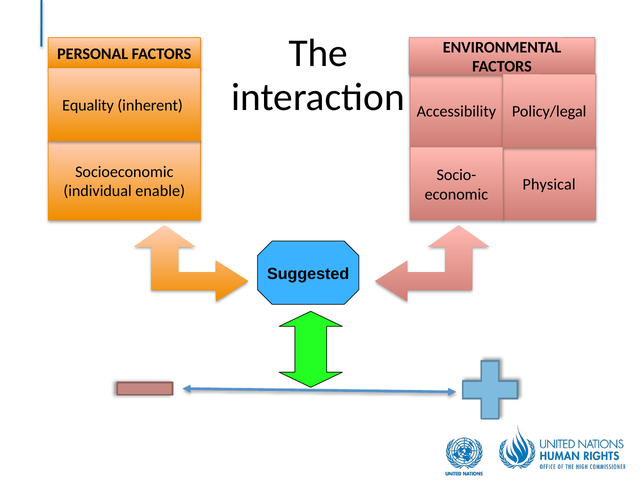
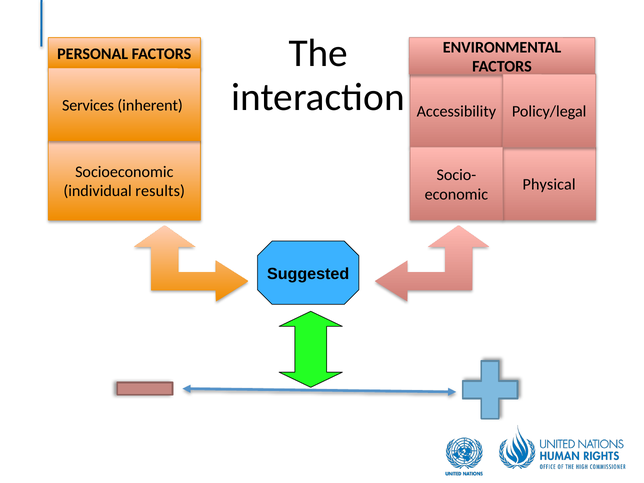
Equality: Equality -> Services
enable: enable -> results
